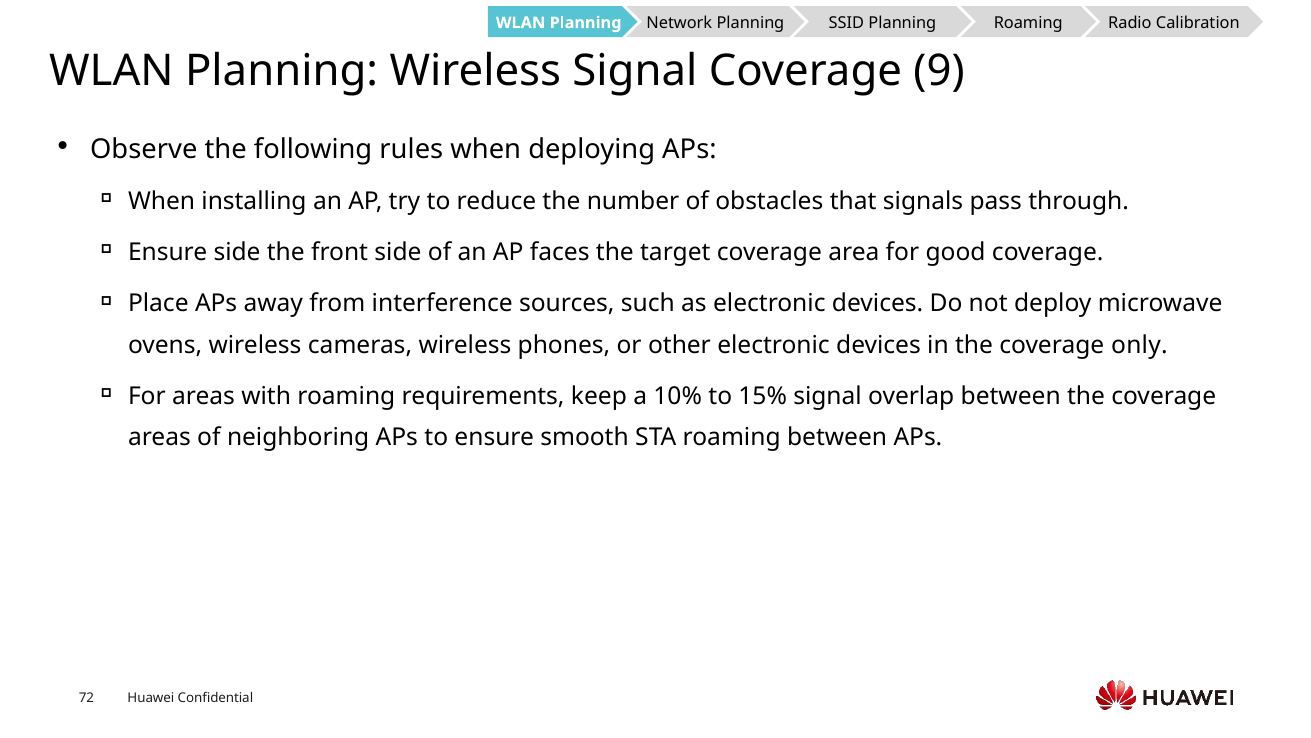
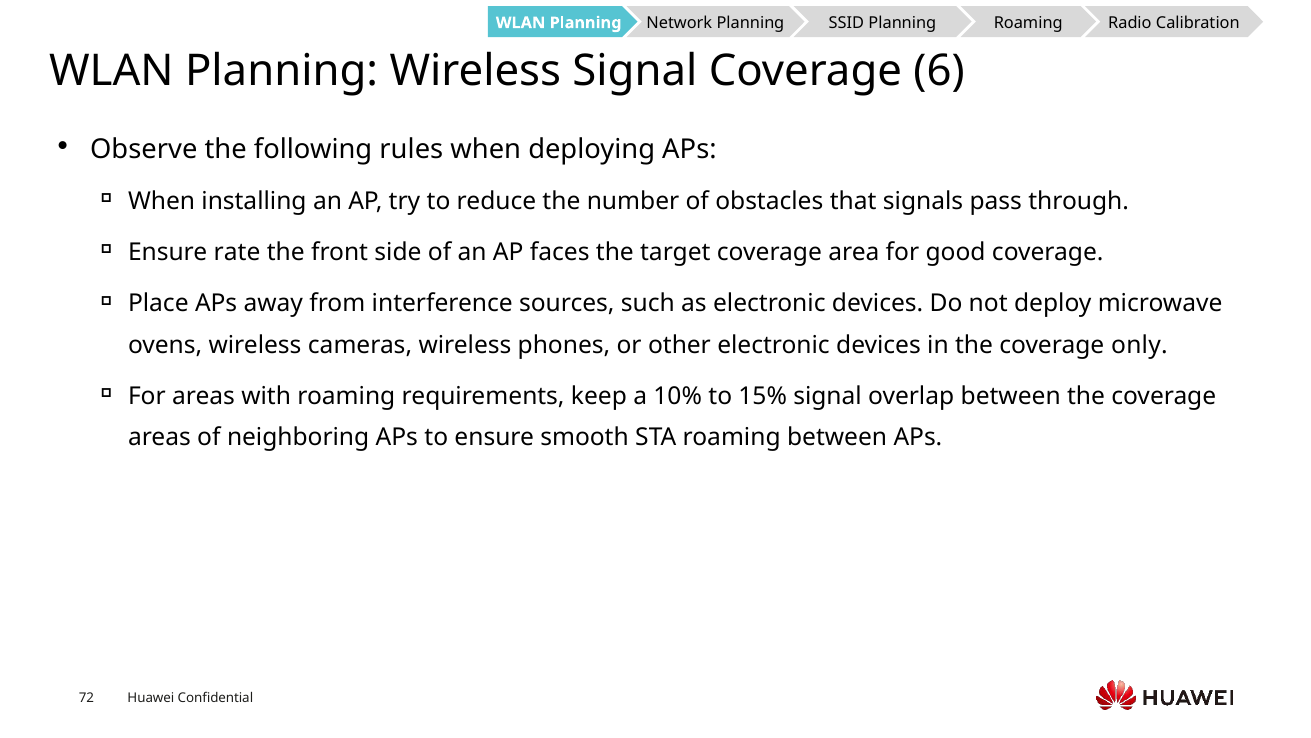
9: 9 -> 6
Ensure side: side -> rate
